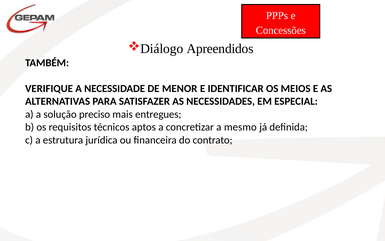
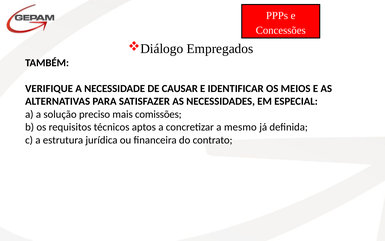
Apreendidos: Apreendidos -> Empregados
MENOR: MENOR -> CAUSAR
entregues: entregues -> comissões
